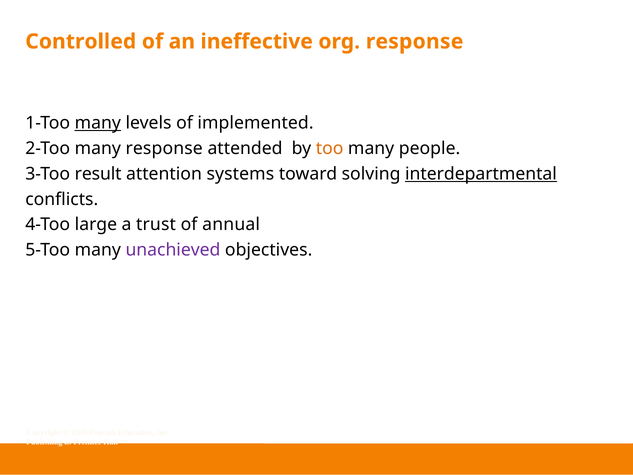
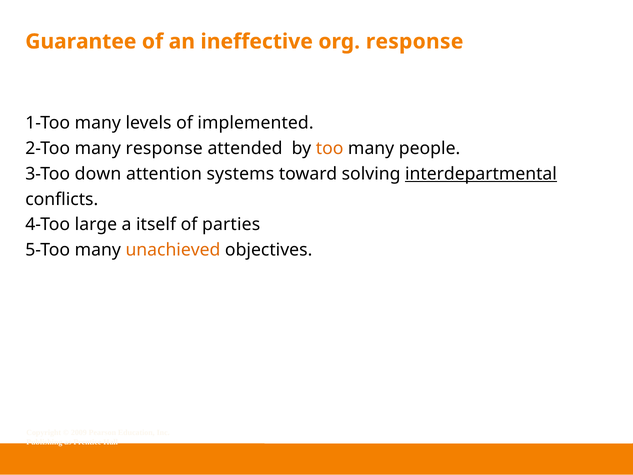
Controlled: Controlled -> Guarantee
many at (98, 123) underline: present -> none
result: result -> down
trust: trust -> itself
annual: annual -> parties
unachieved colour: purple -> orange
